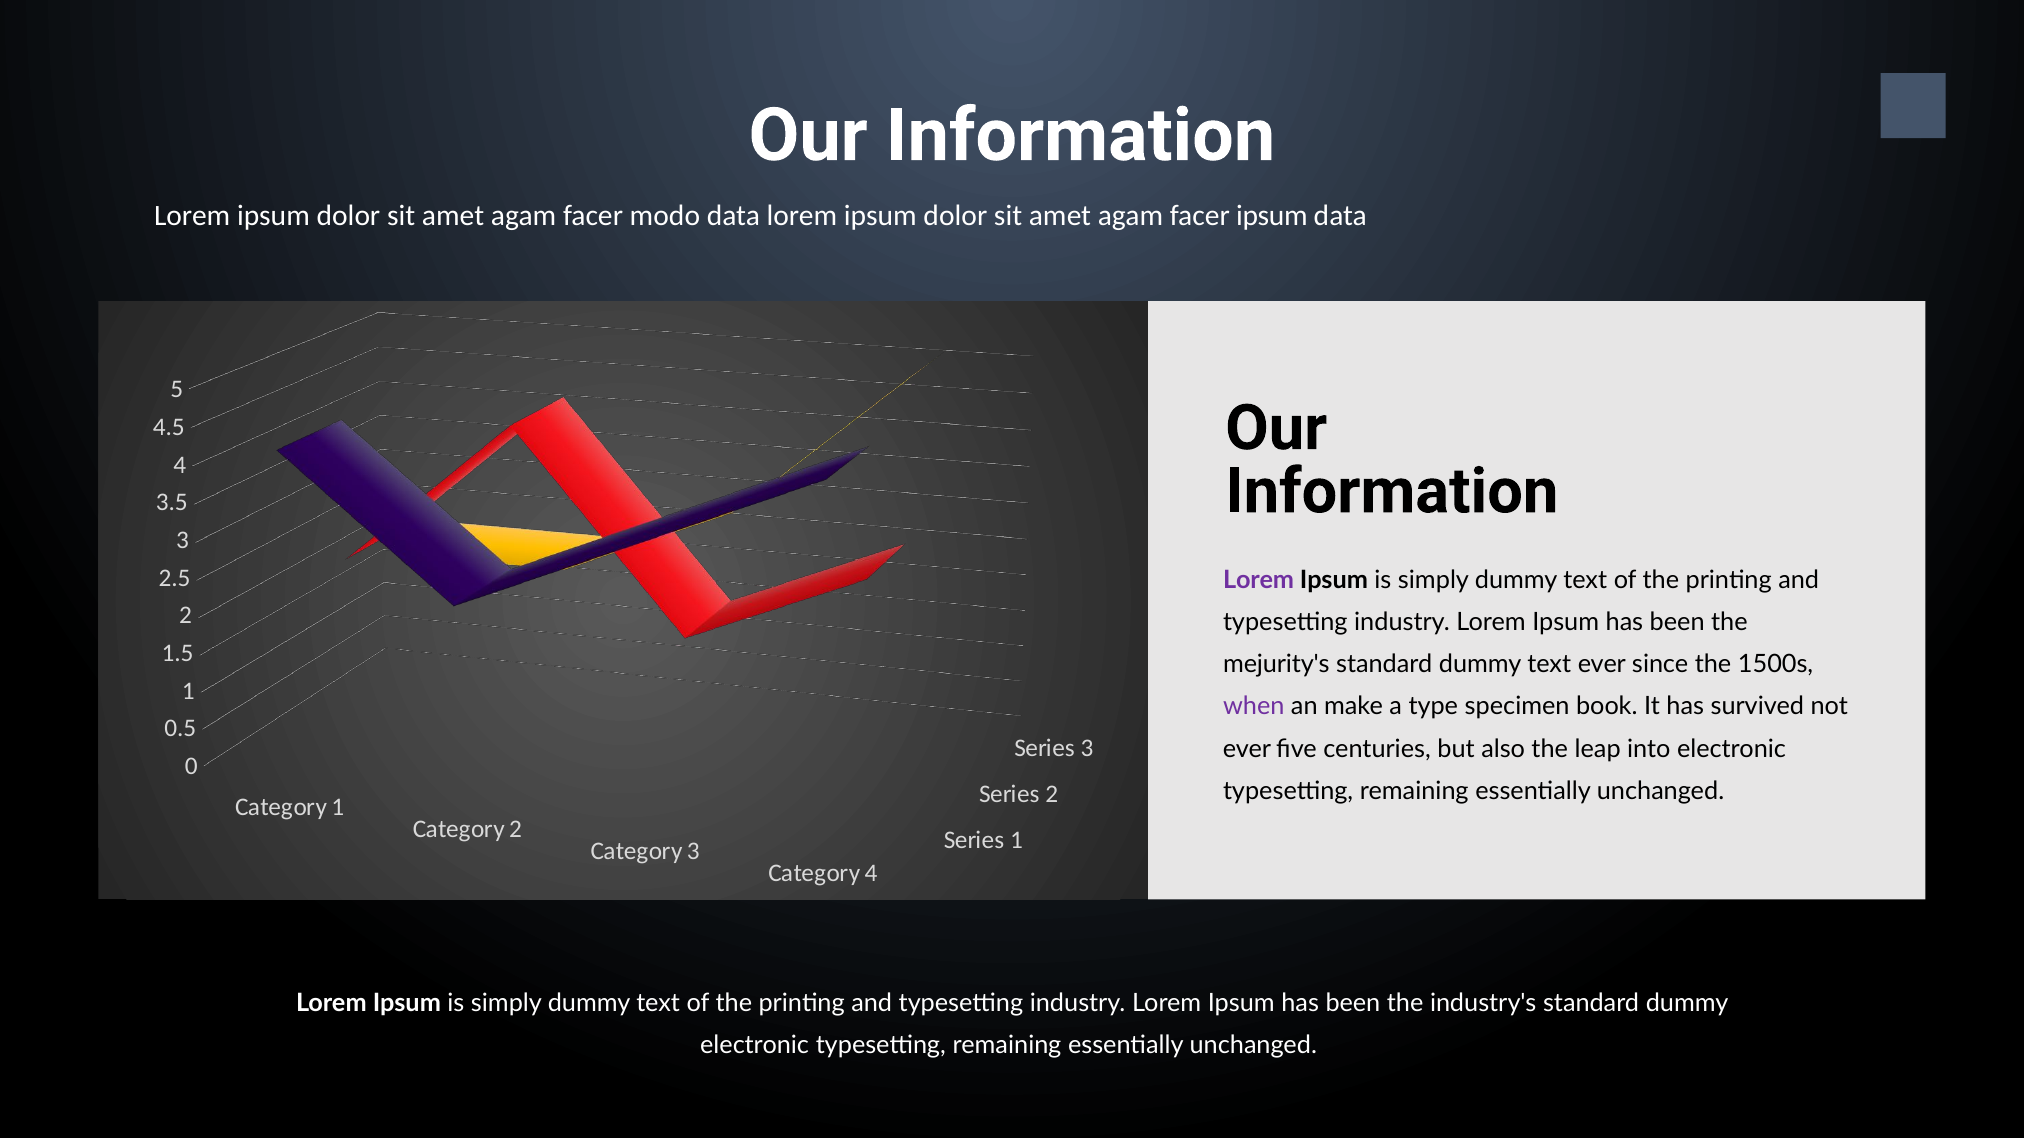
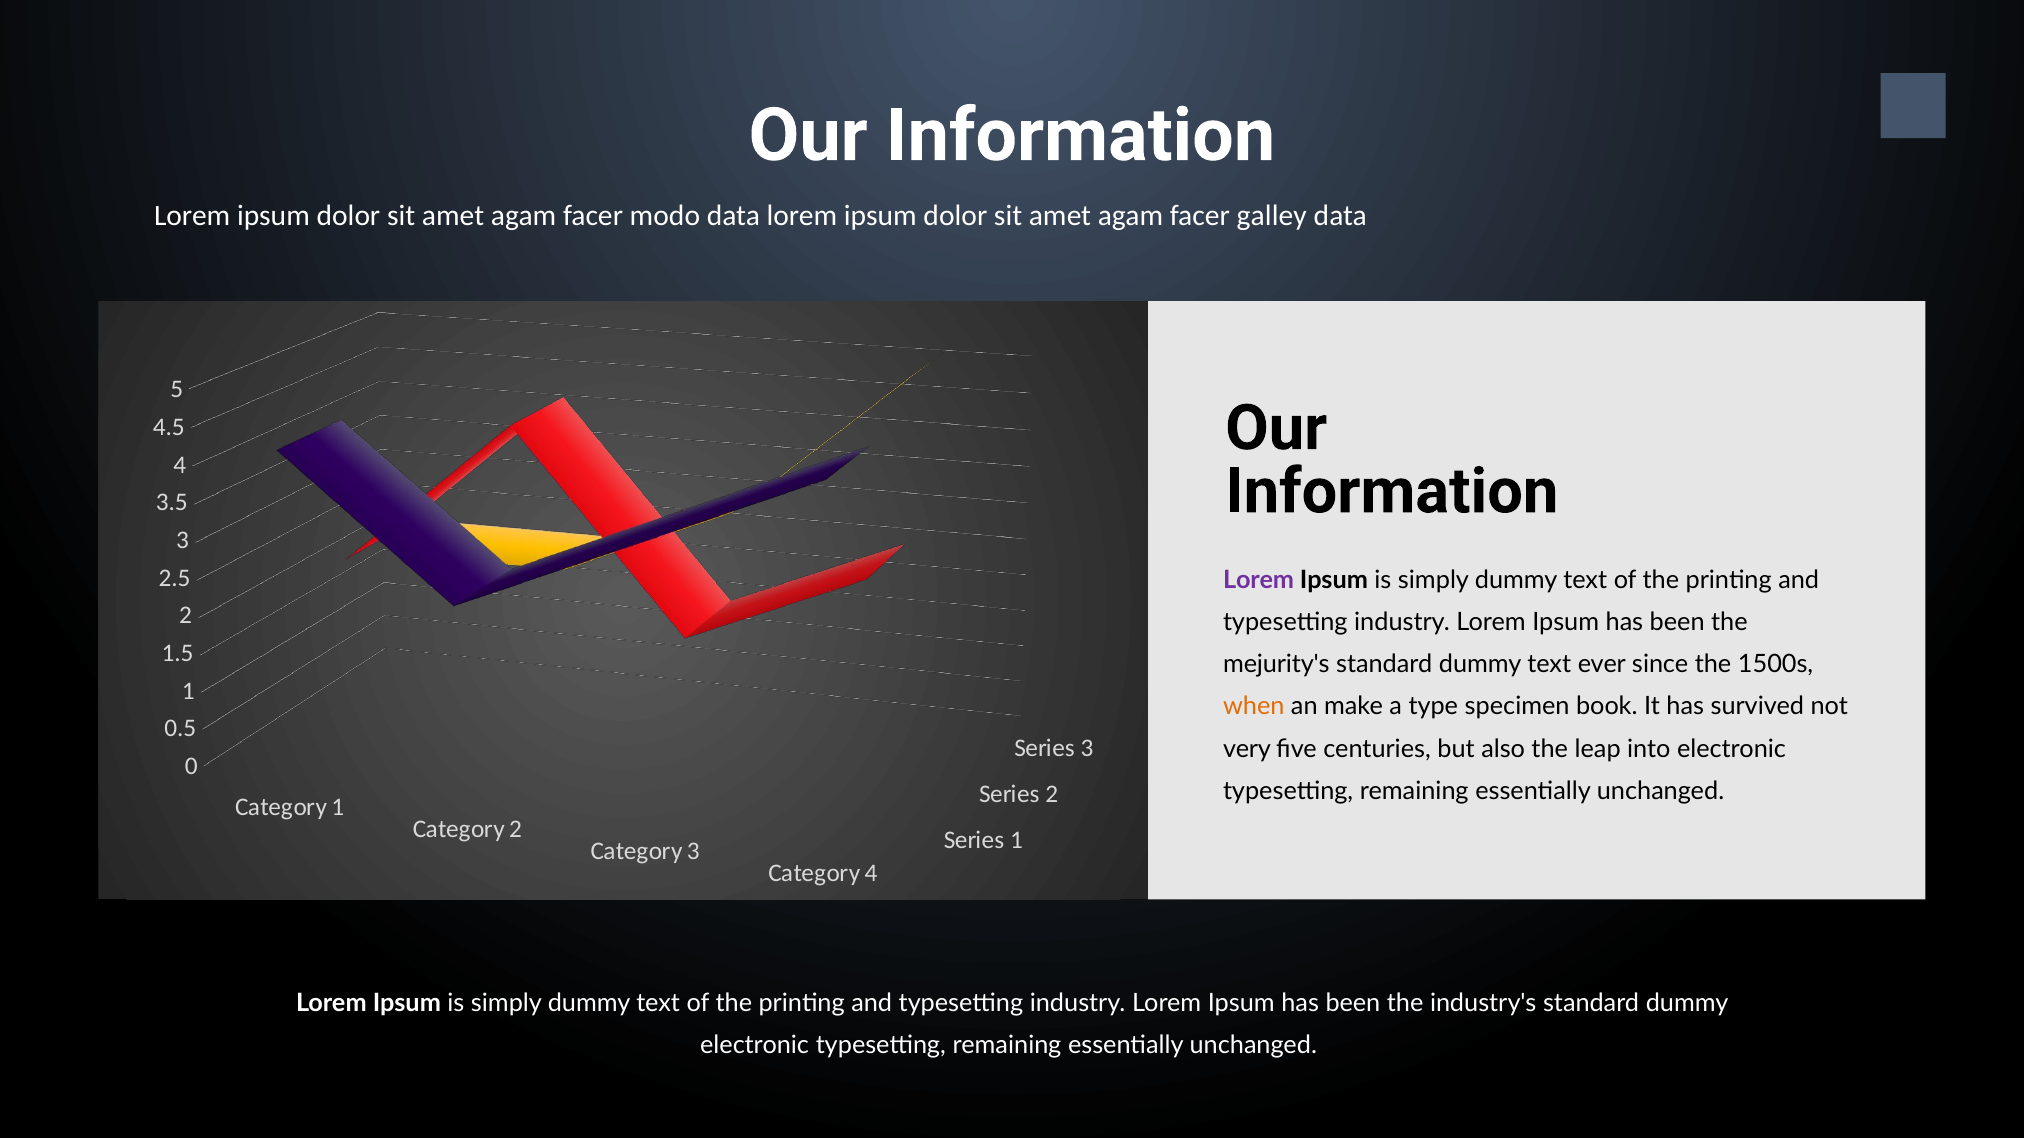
ipsum at (1272, 216): ipsum -> galley
when colour: purple -> orange
ever at (1247, 749): ever -> very
